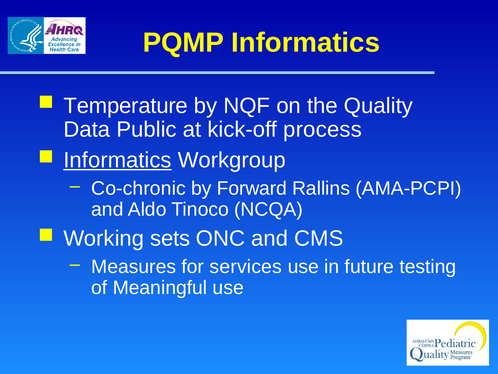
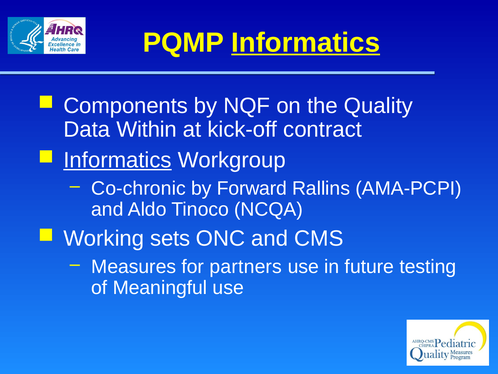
Informatics at (306, 43) underline: none -> present
Temperature: Temperature -> Components
Public: Public -> Within
process: process -> contract
services: services -> partners
